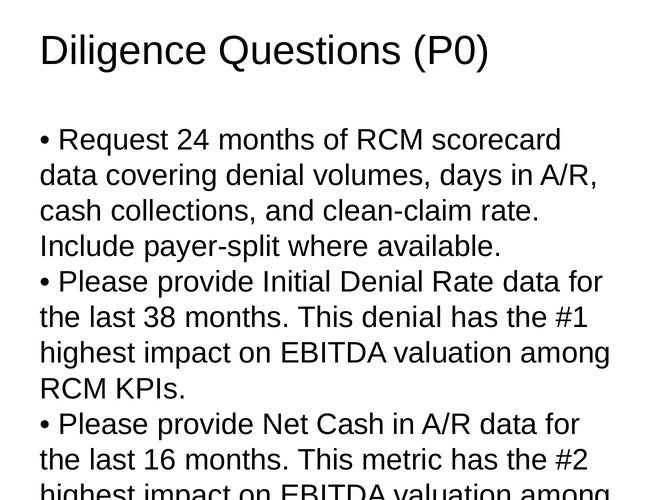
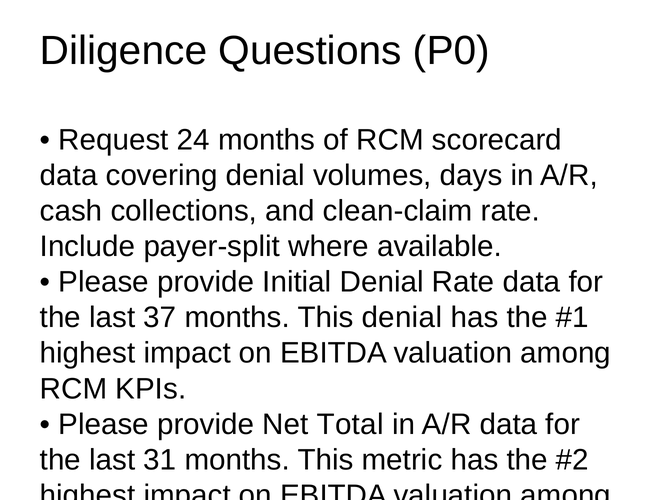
38: 38 -> 37
Net Cash: Cash -> Total
16: 16 -> 31
